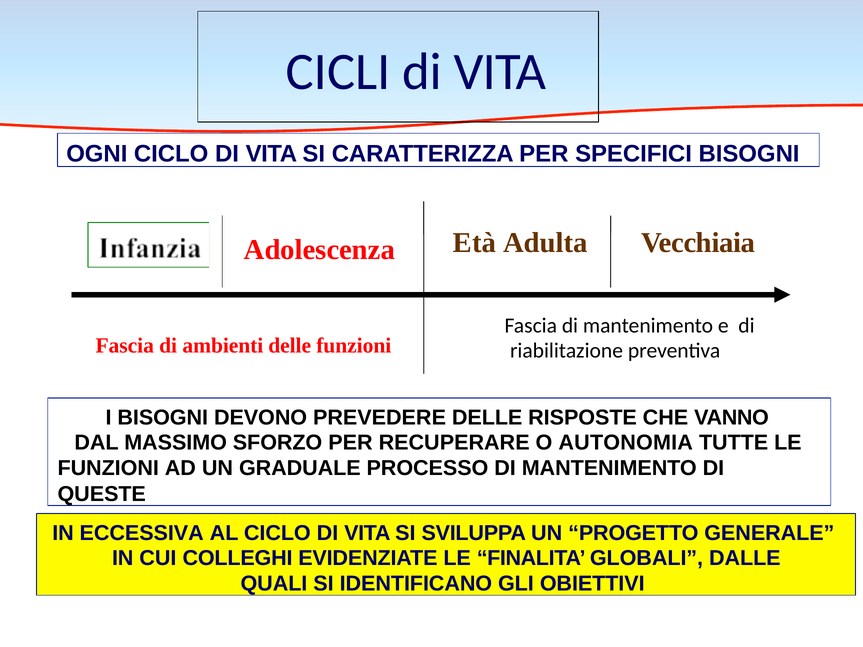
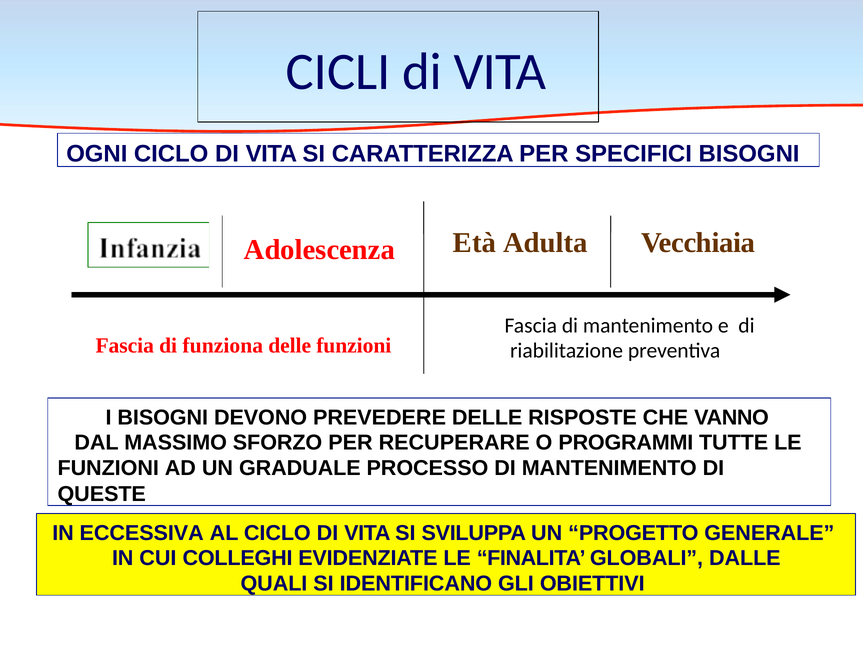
ambienti: ambienti -> funziona
AUTONOMIA: AUTONOMIA -> PROGRAMMI
